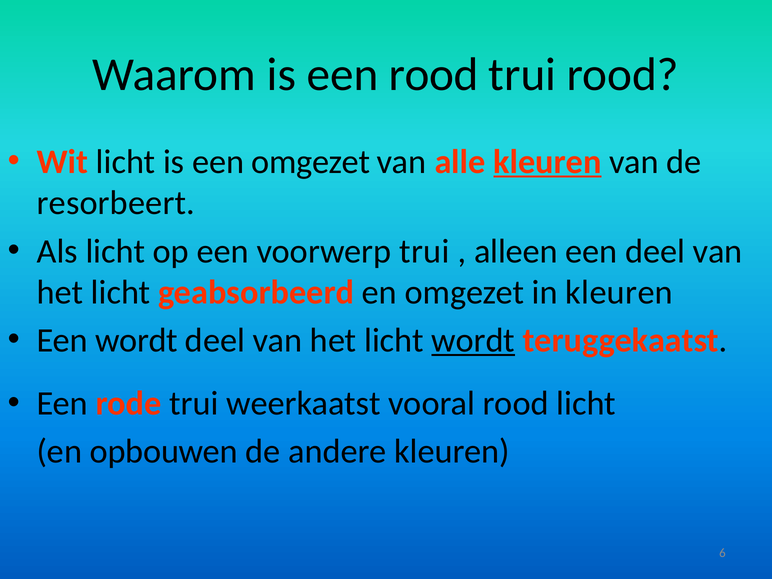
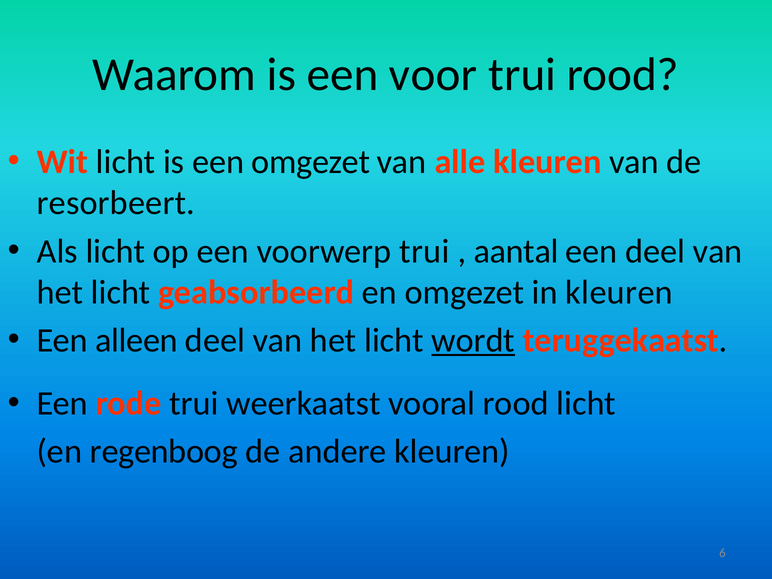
een rood: rood -> voor
kleuren at (547, 162) underline: present -> none
alleen: alleen -> aantal
Een wordt: wordt -> alleen
opbouwen: opbouwen -> regenboog
